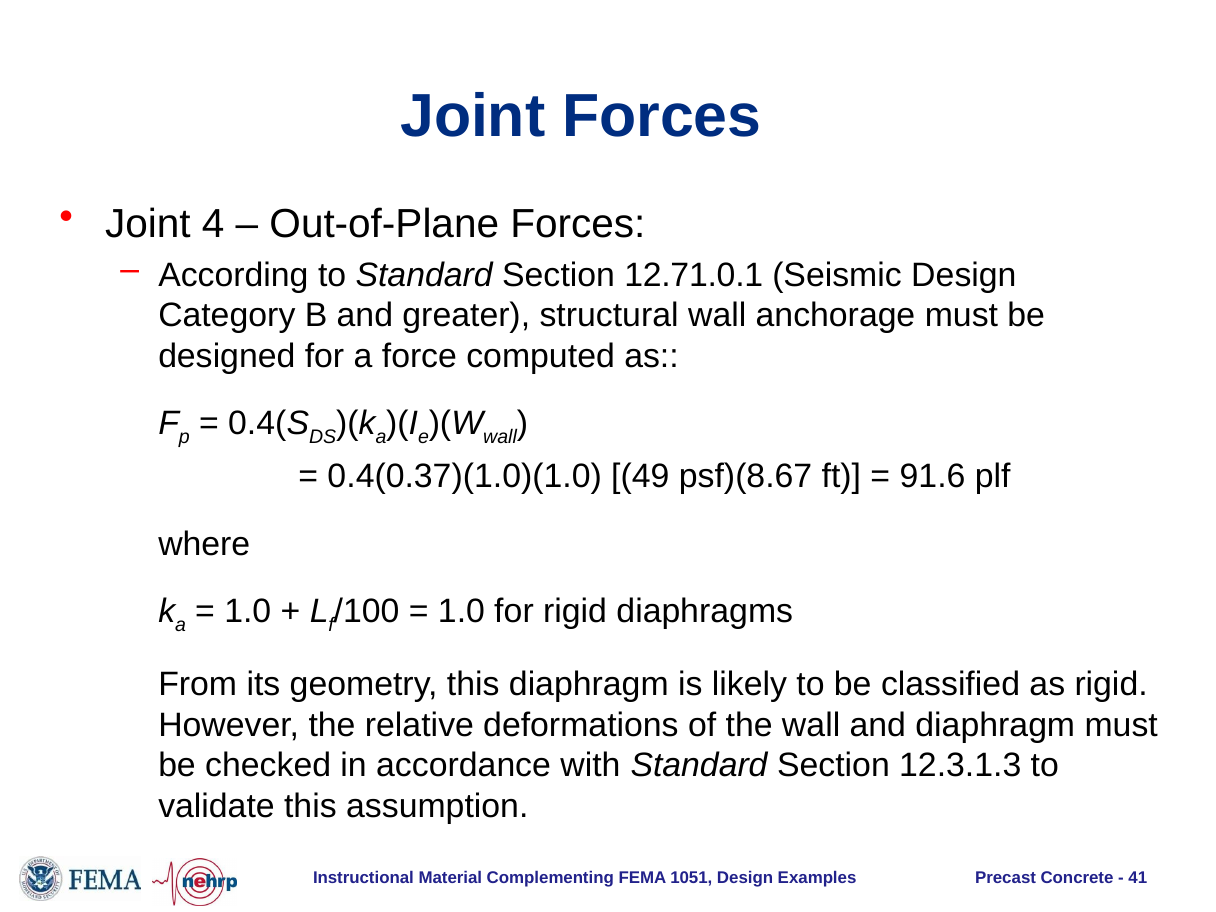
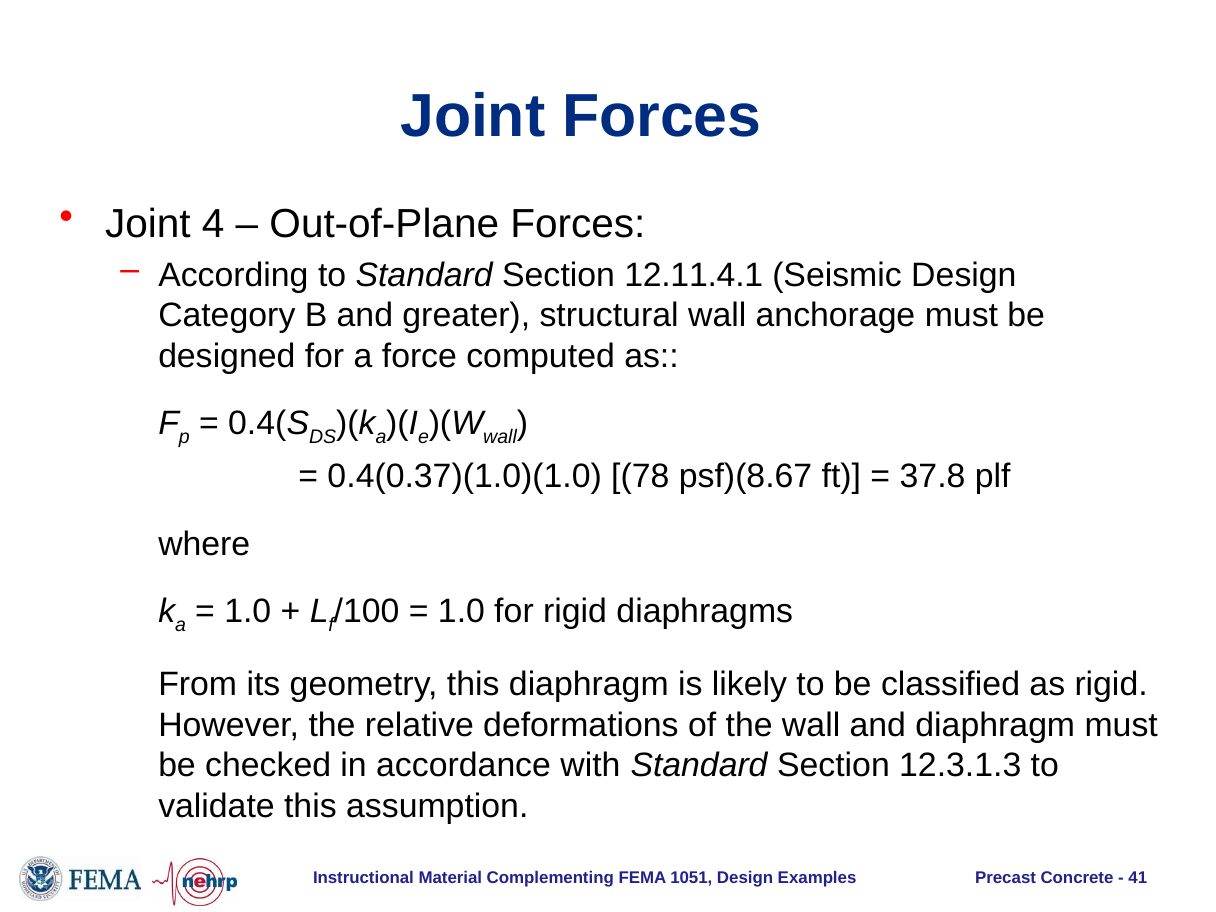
12.71.0.1: 12.71.0.1 -> 12.11.4.1
49: 49 -> 78
91.6: 91.6 -> 37.8
